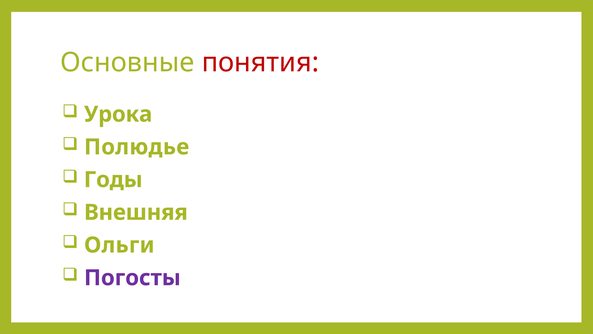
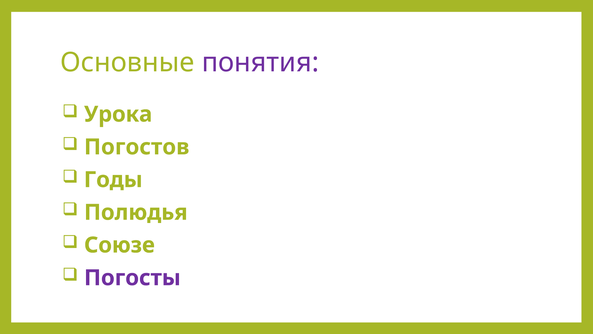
понятия colour: red -> purple
Полюдье: Полюдье -> Погостов
Внешняя: Внешняя -> Полюдья
Ольги: Ольги -> Союзе
